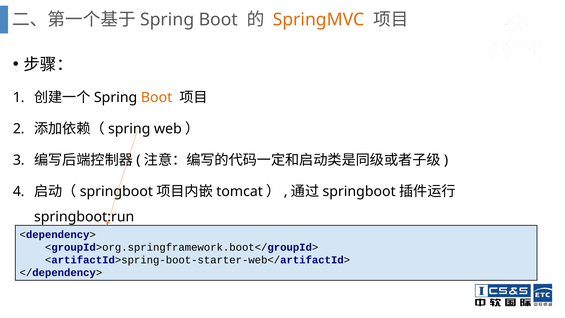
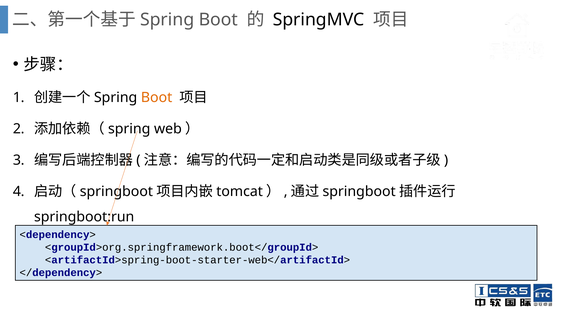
SpringMVC colour: orange -> black
